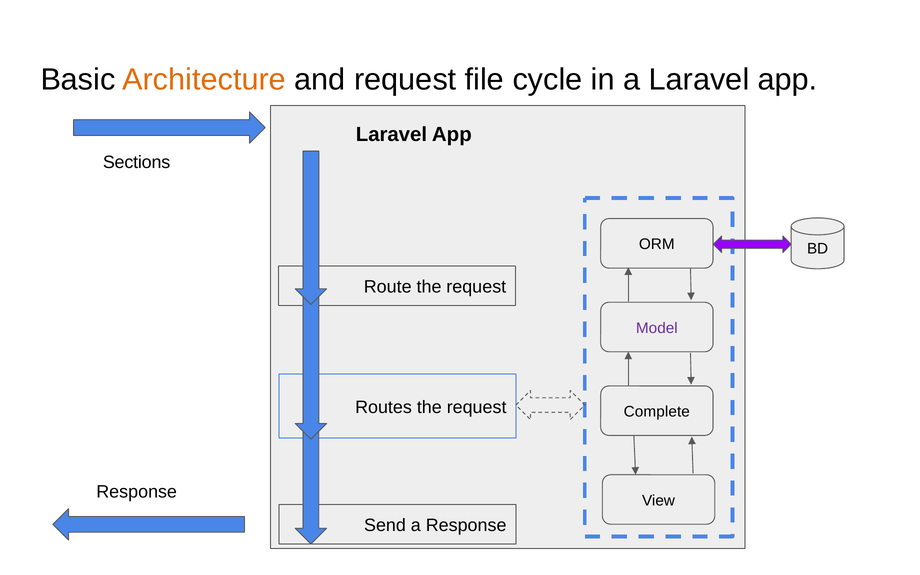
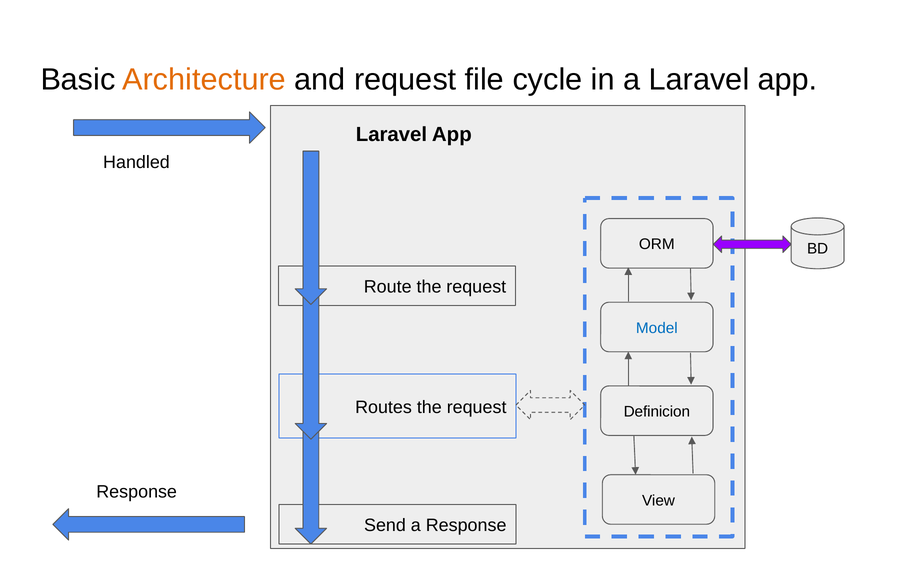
Sections: Sections -> Handled
Model colour: purple -> blue
Complete: Complete -> Definicion
